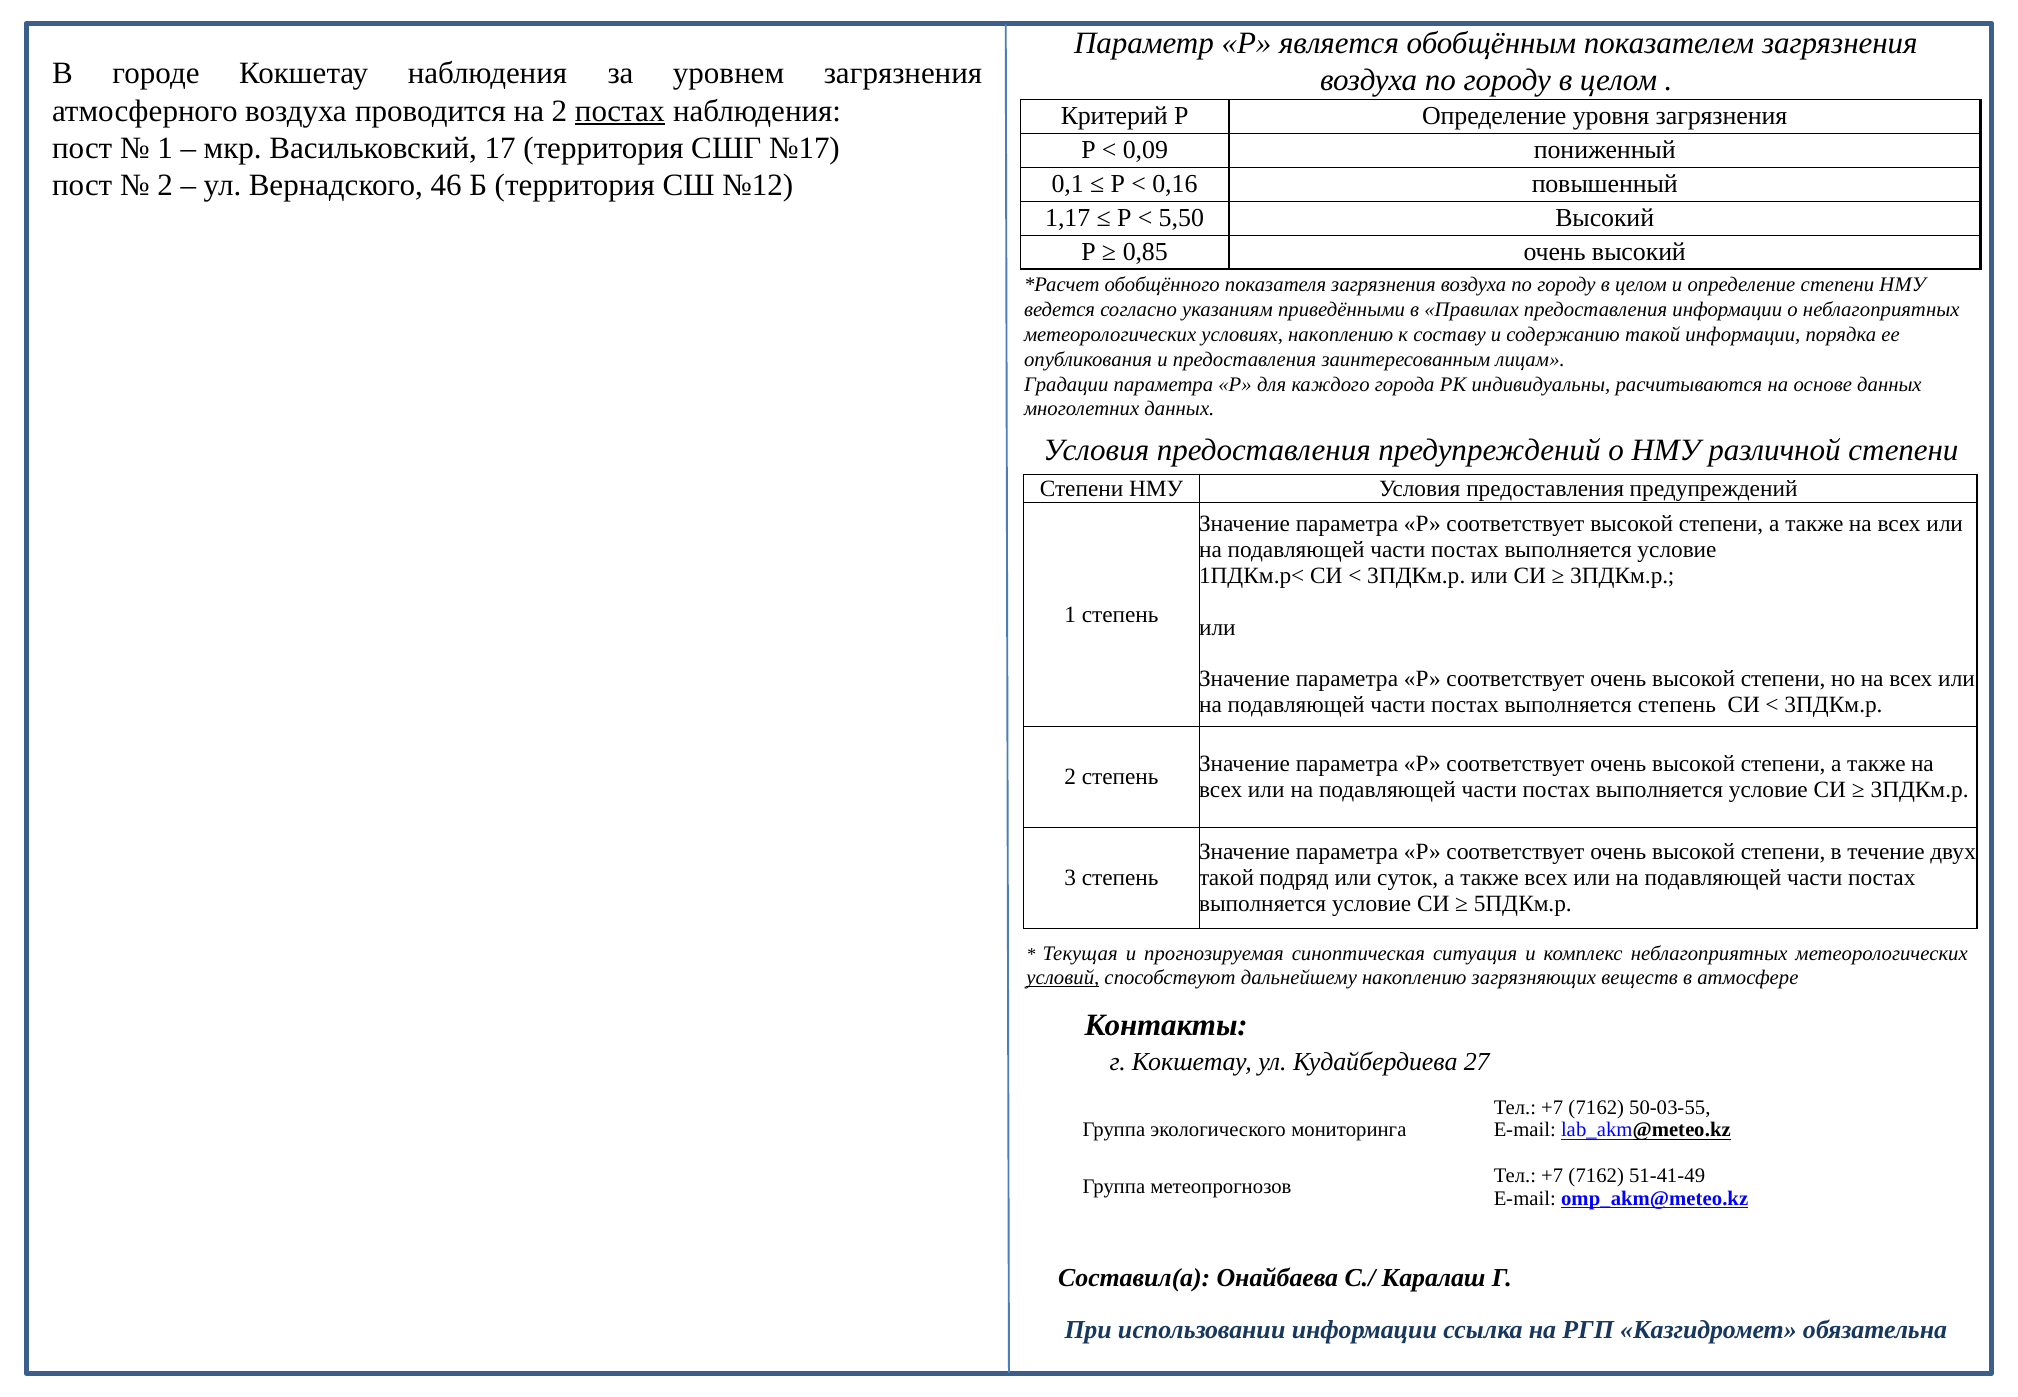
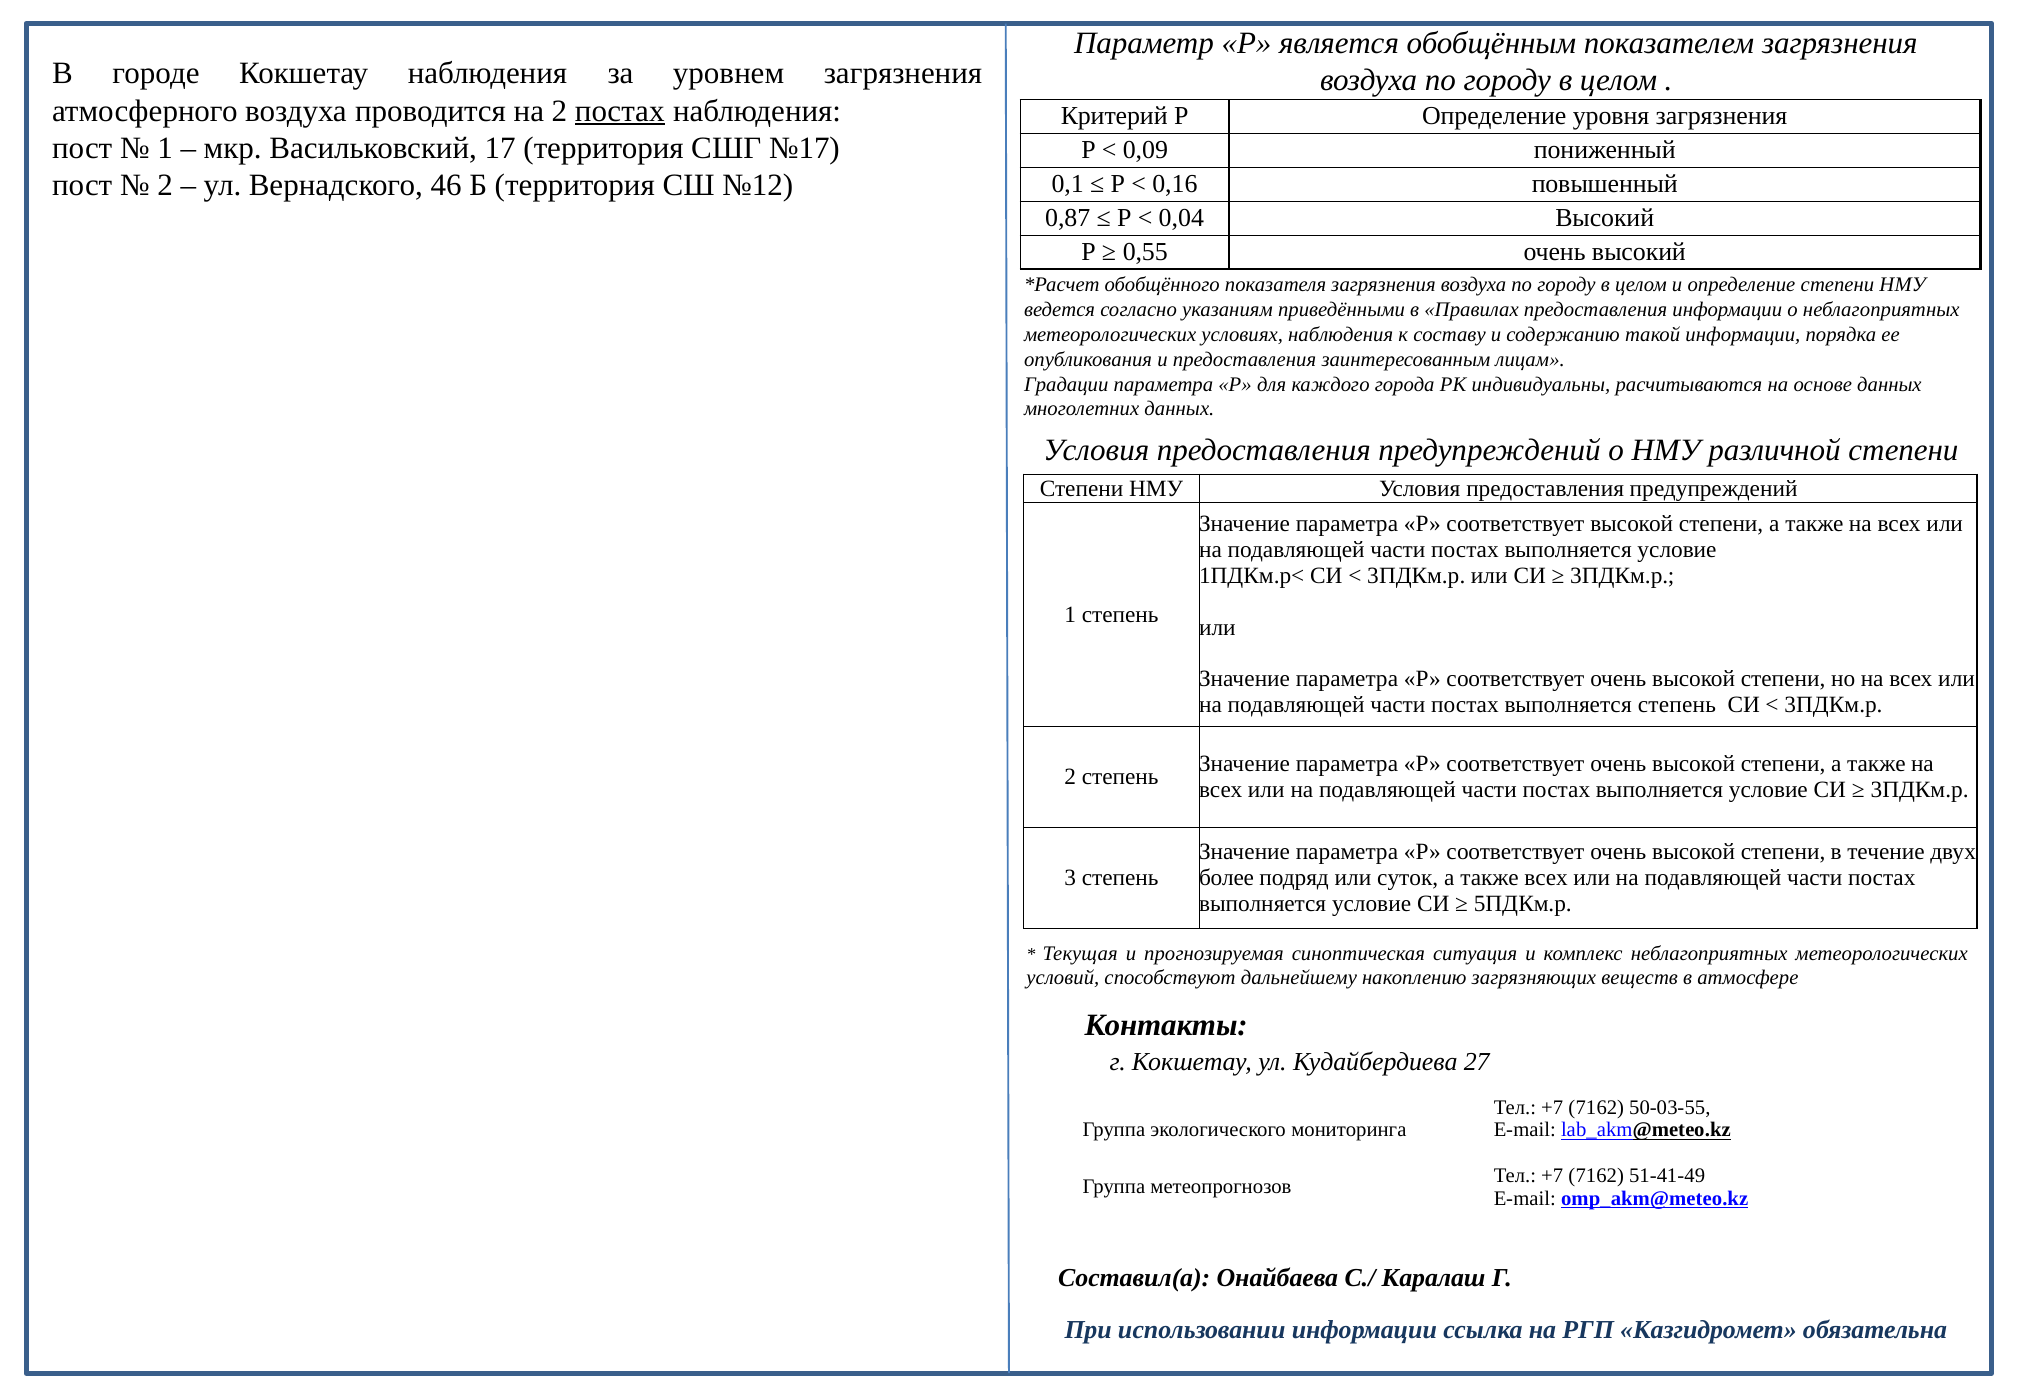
1,17: 1,17 -> 0,87
5,50: 5,50 -> 0,04
0,85: 0,85 -> 0,55
условиях накоплению: накоплению -> наблюдения
такой at (1227, 878): такой -> более
условий underline: present -> none
